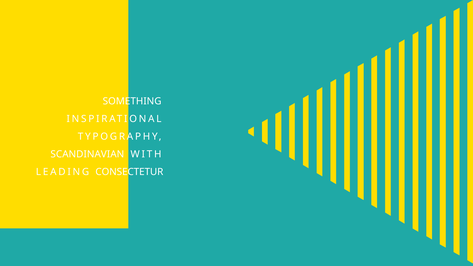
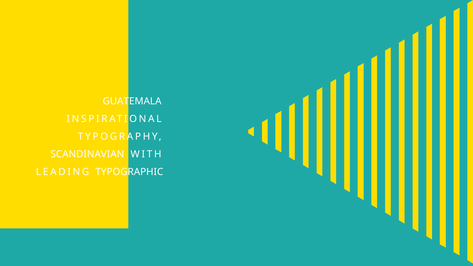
SOMETHING: SOMETHING -> GUATEMALA
CONSECTETUR: CONSECTETUR -> TYPOGRAPHIC
